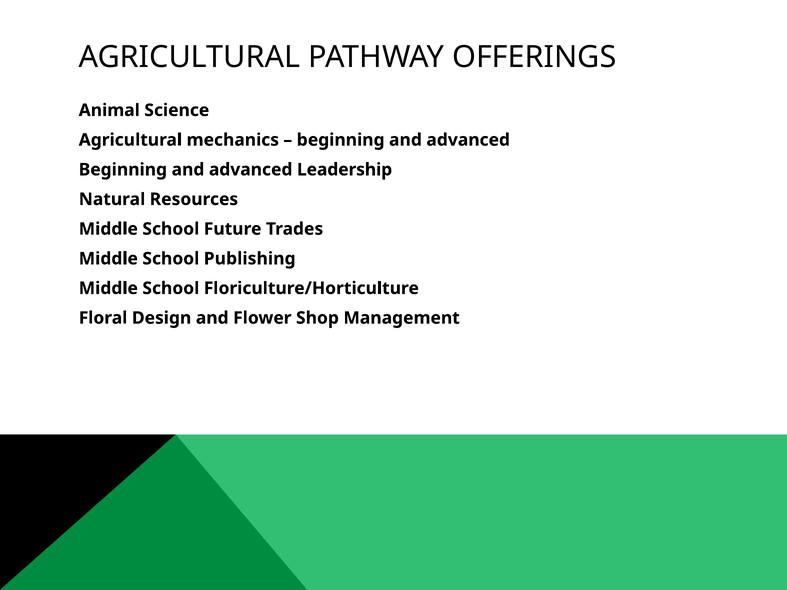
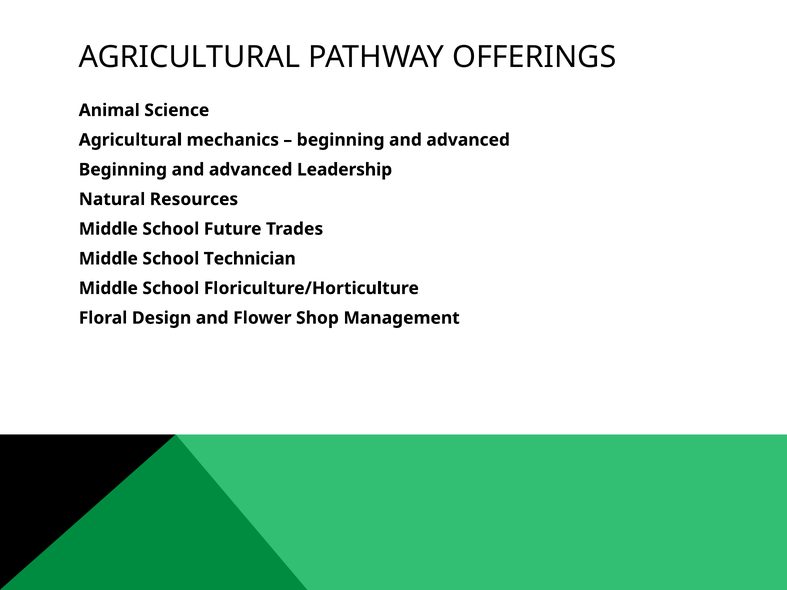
Publishing: Publishing -> Technician
